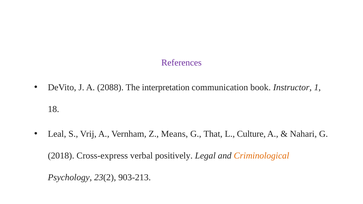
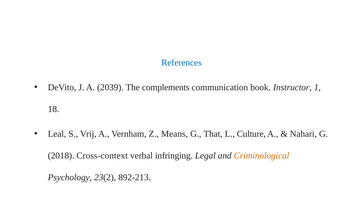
References colour: purple -> blue
2088: 2088 -> 2039
interpretation: interpretation -> complements
Cross‐express: Cross‐express -> Cross‐context
positively: positively -> infringing
903-213: 903-213 -> 892-213
